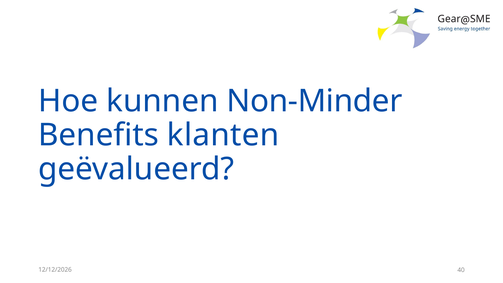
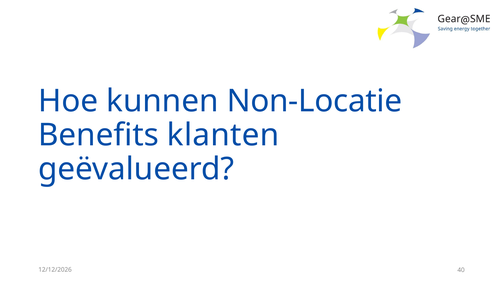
Non-Minder: Non-Minder -> Non-Locatie
